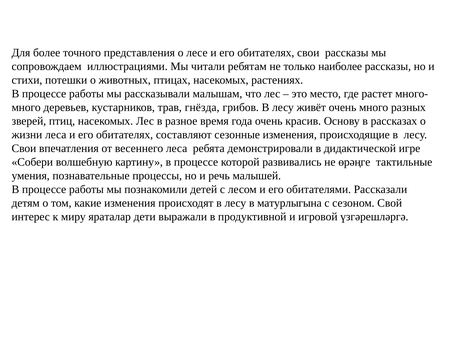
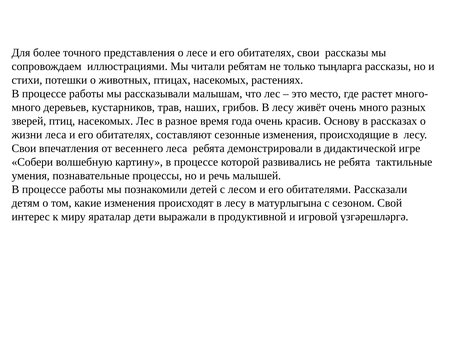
наиболее: наиболее -> тыңларга
гнёзда: гнёзда -> наших
не өрәңге: өрәңге -> ребята
